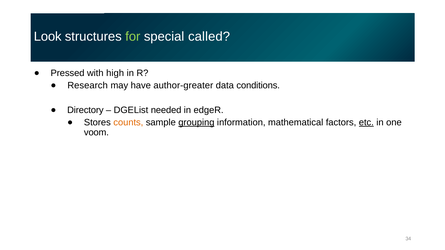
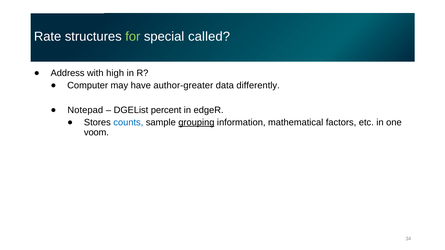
Look: Look -> Rate
Pressed: Pressed -> Address
Research: Research -> Computer
conditions: conditions -> differently
Directory: Directory -> Notepad
needed: needed -> percent
counts colour: orange -> blue
etc underline: present -> none
